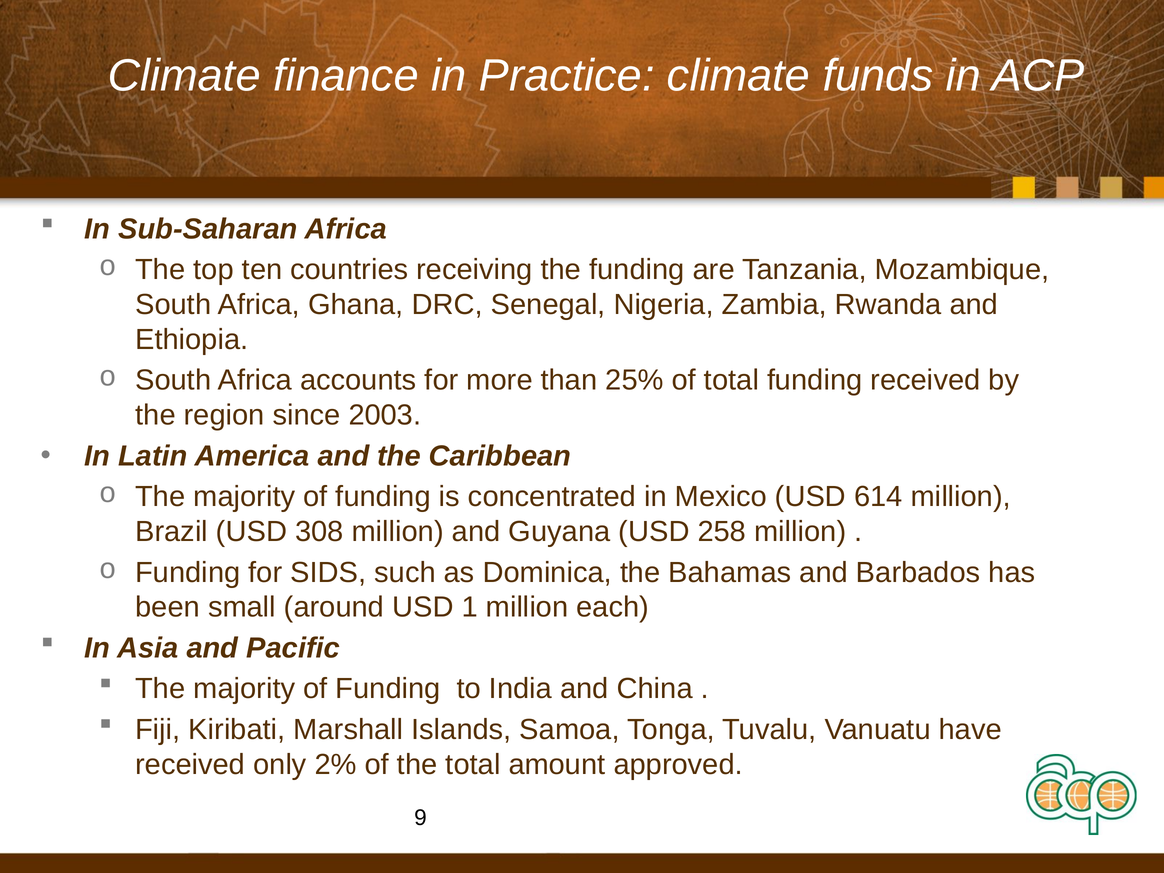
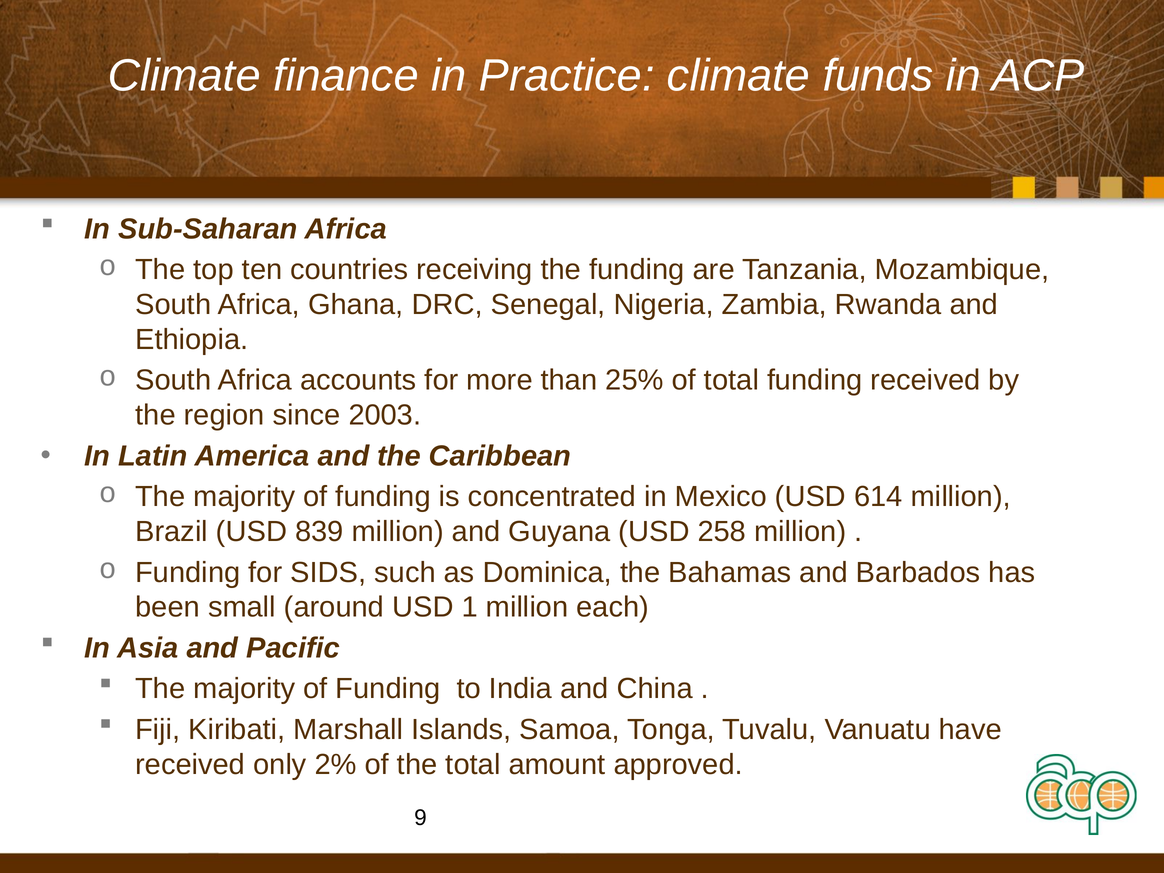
308: 308 -> 839
